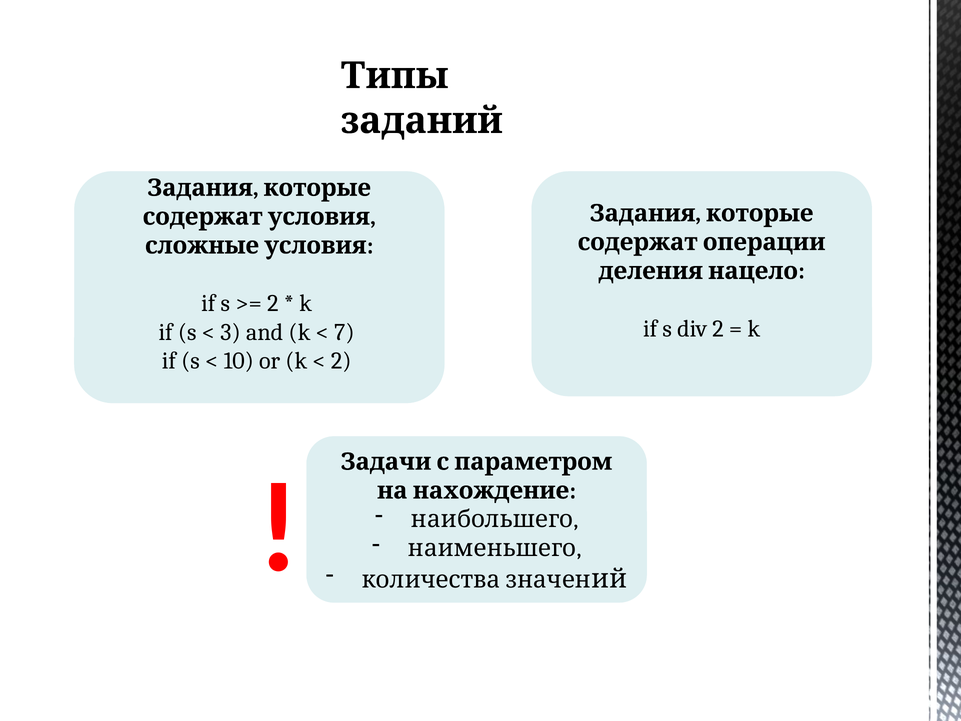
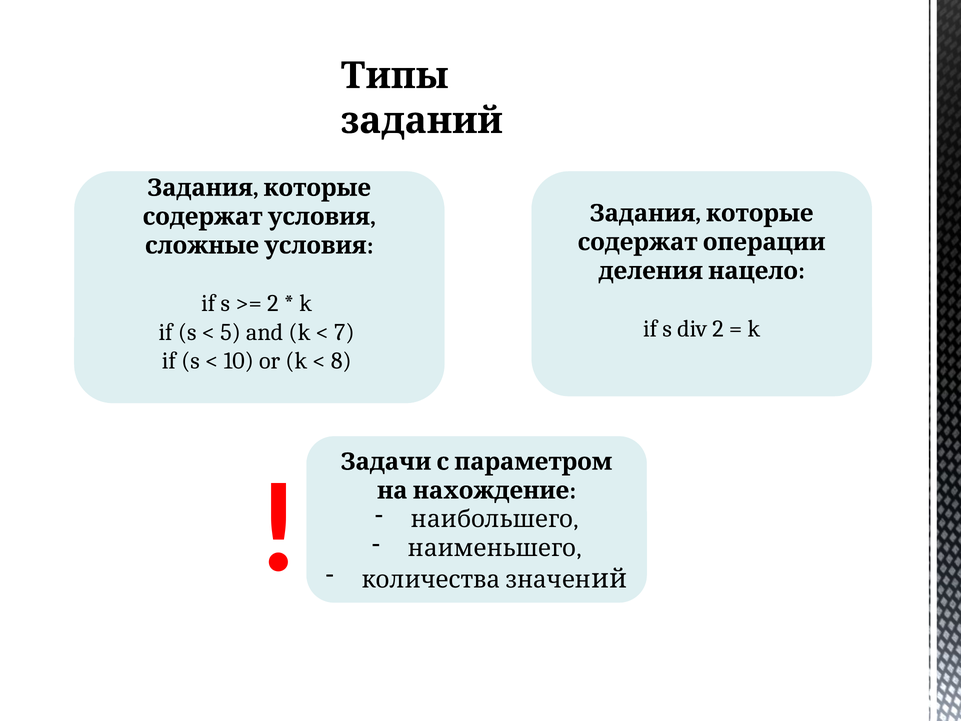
3: 3 -> 5
2 at (341, 361): 2 -> 8
